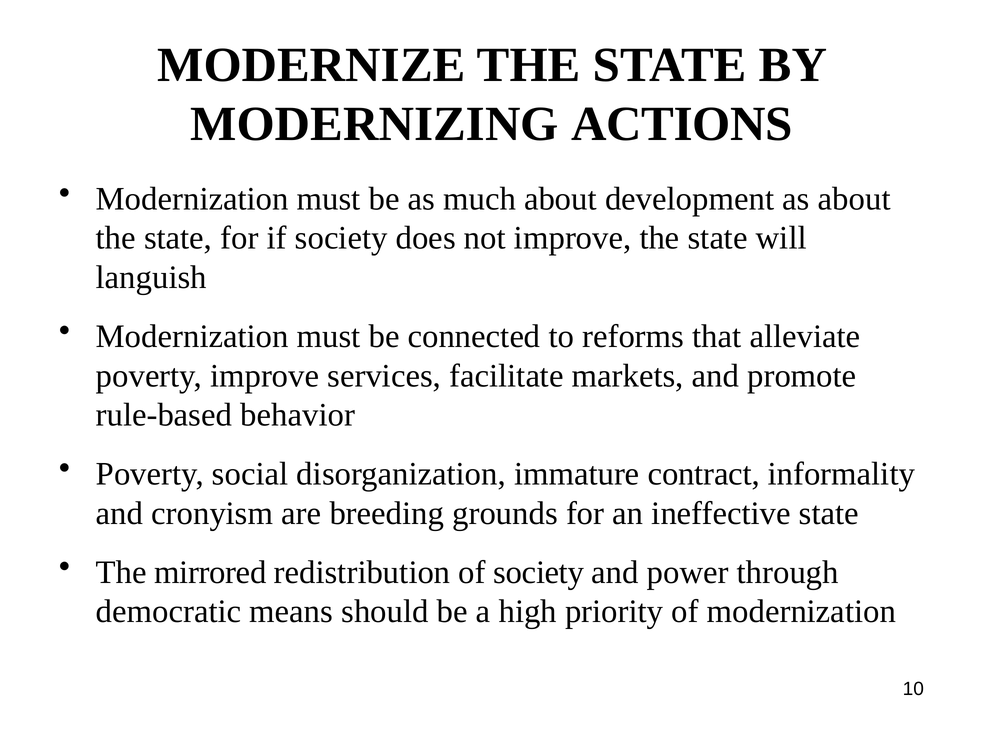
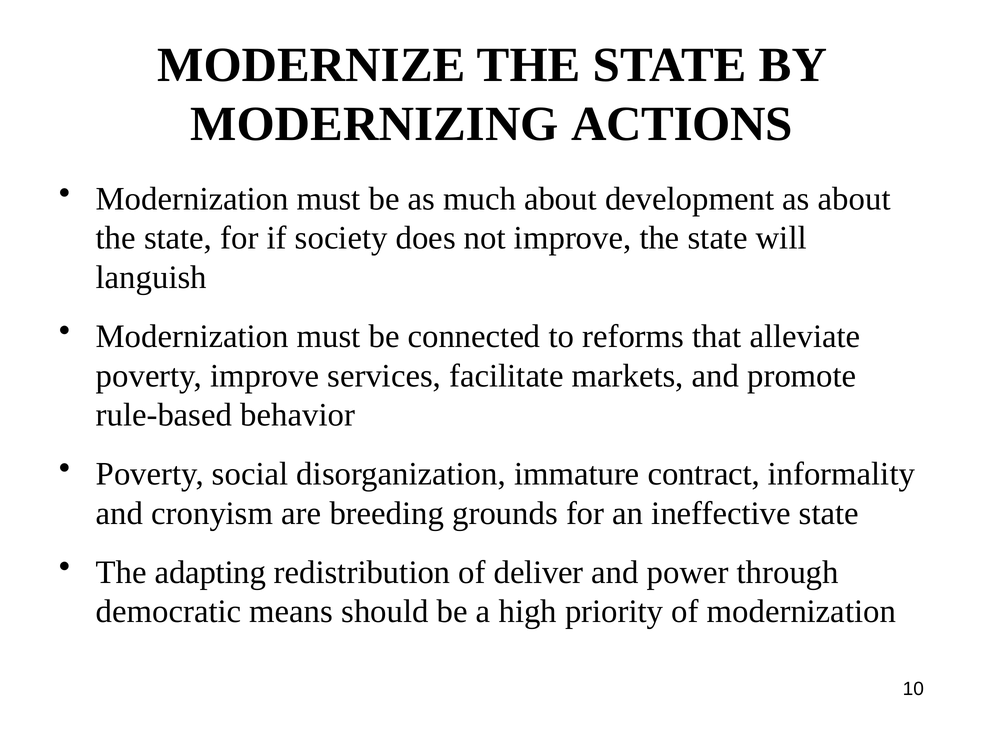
mirrored: mirrored -> adapting
of society: society -> deliver
